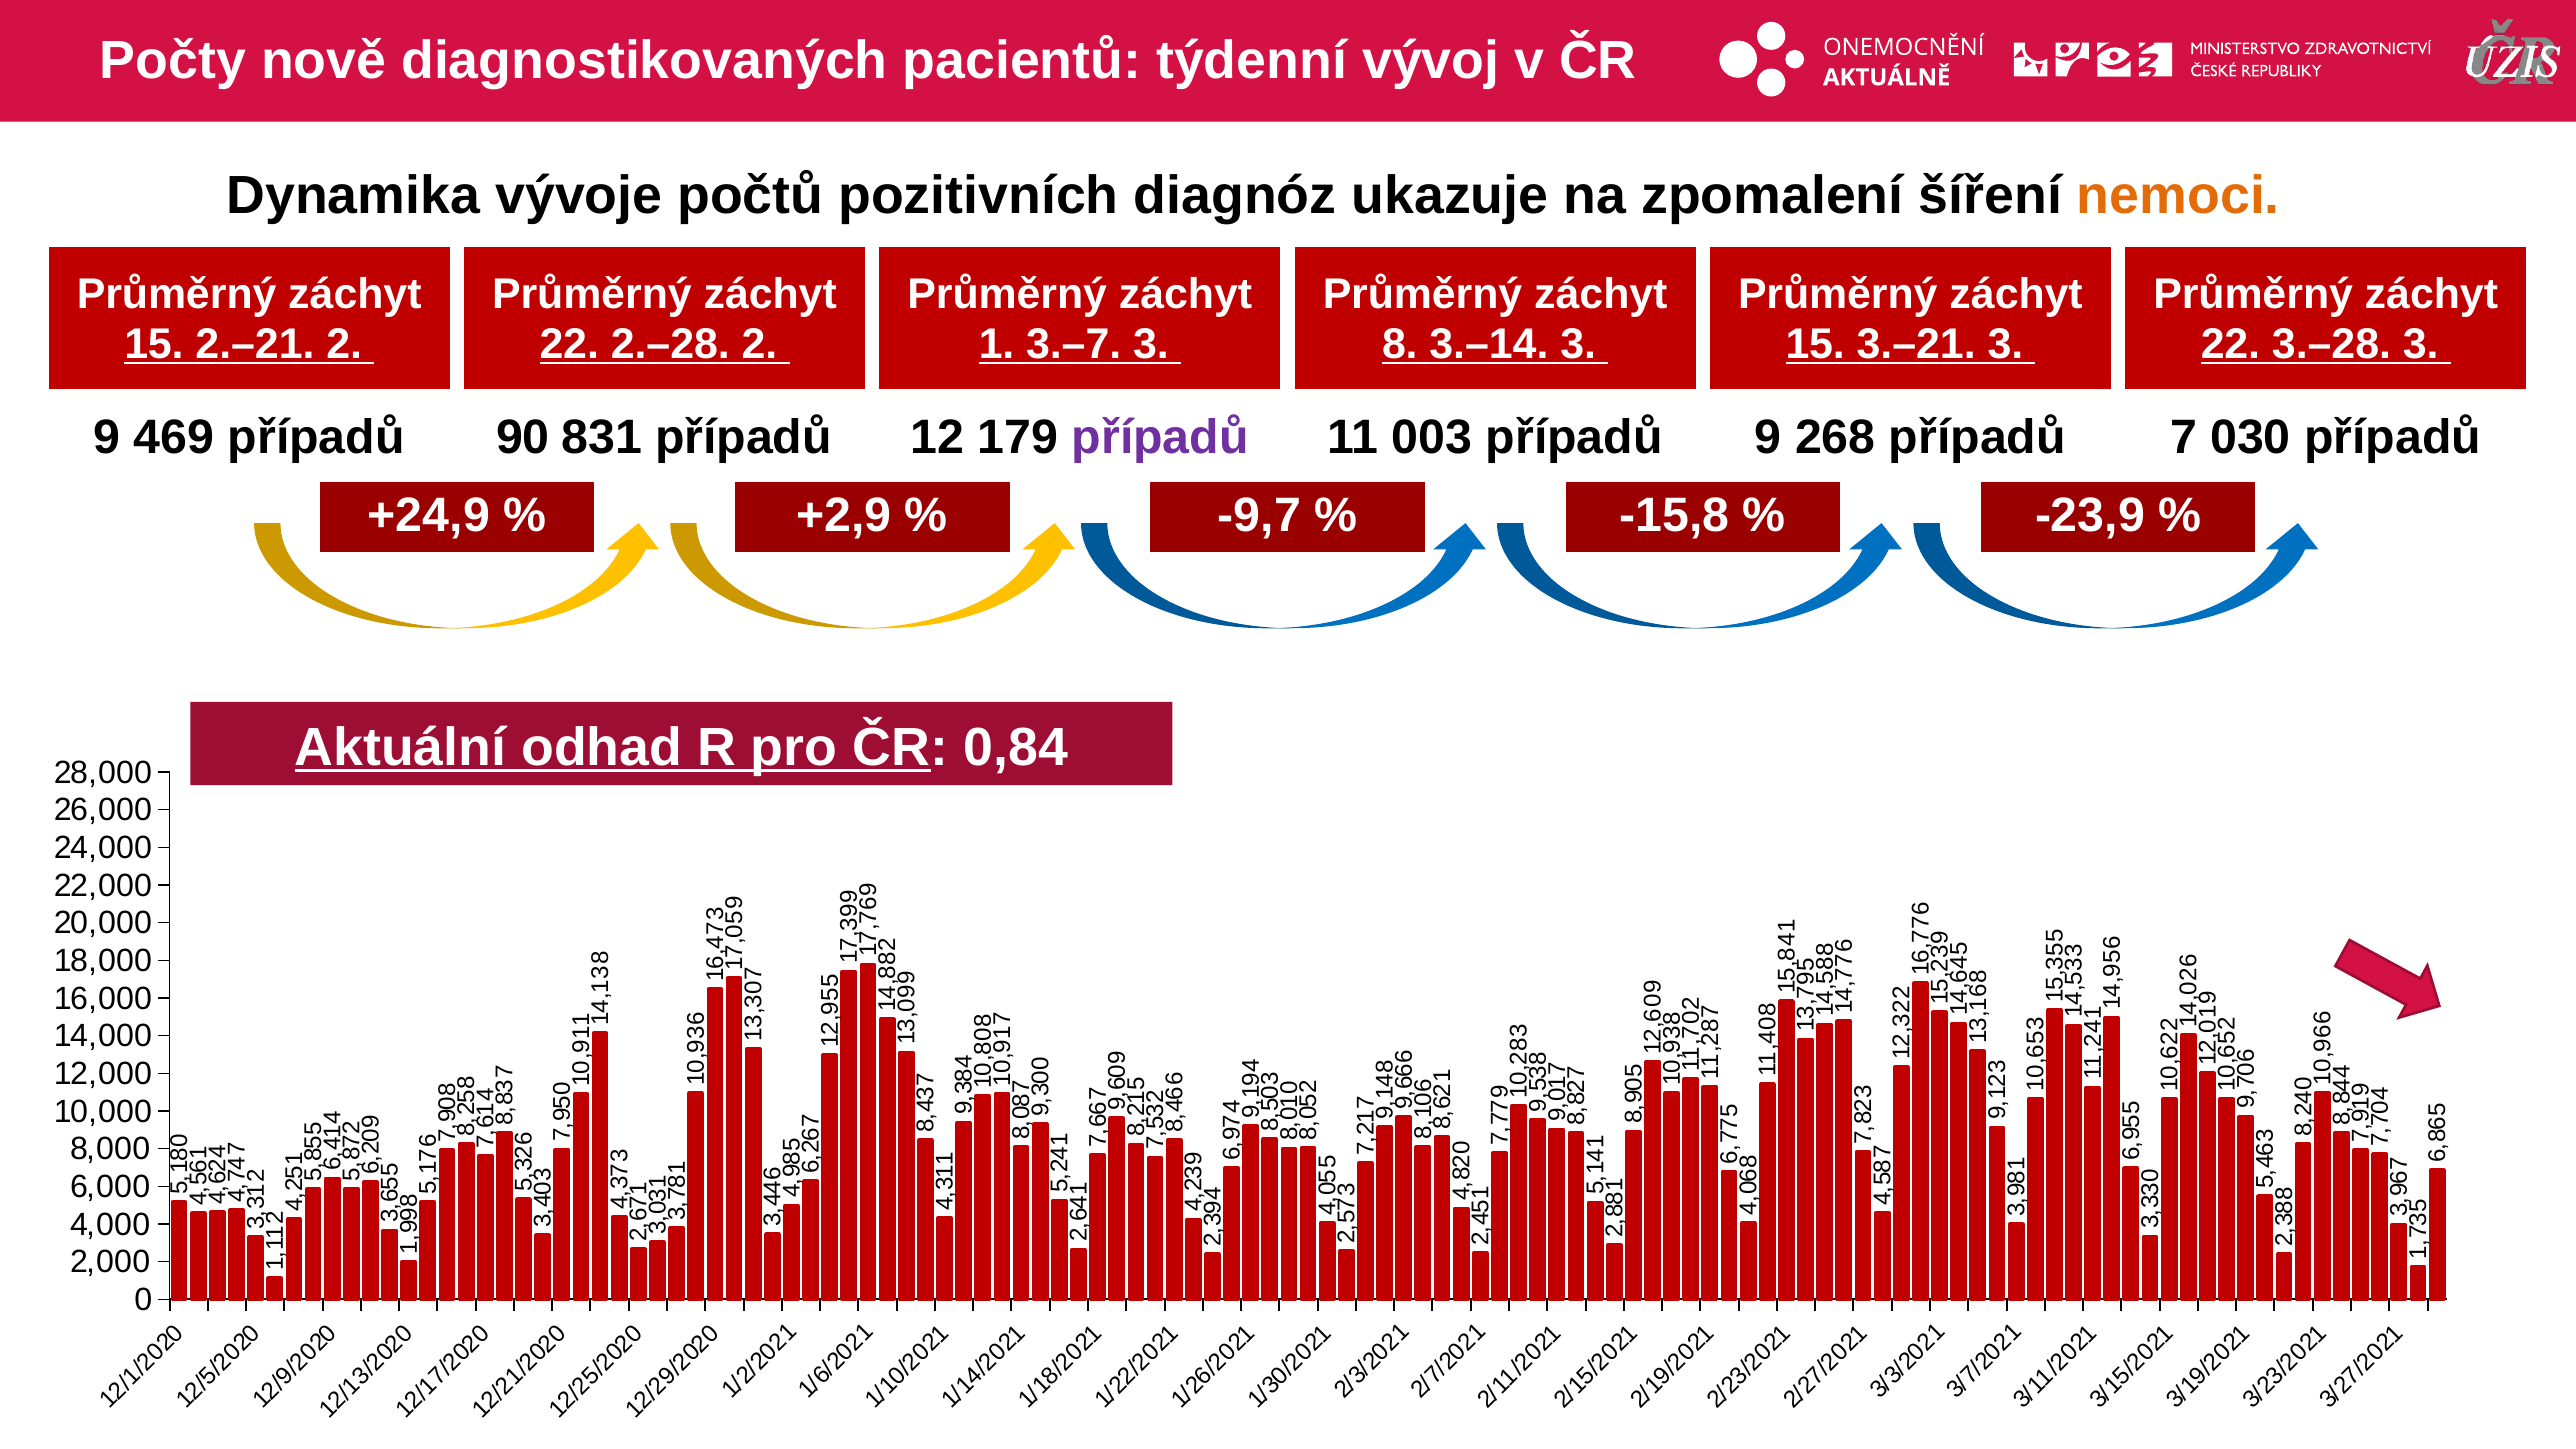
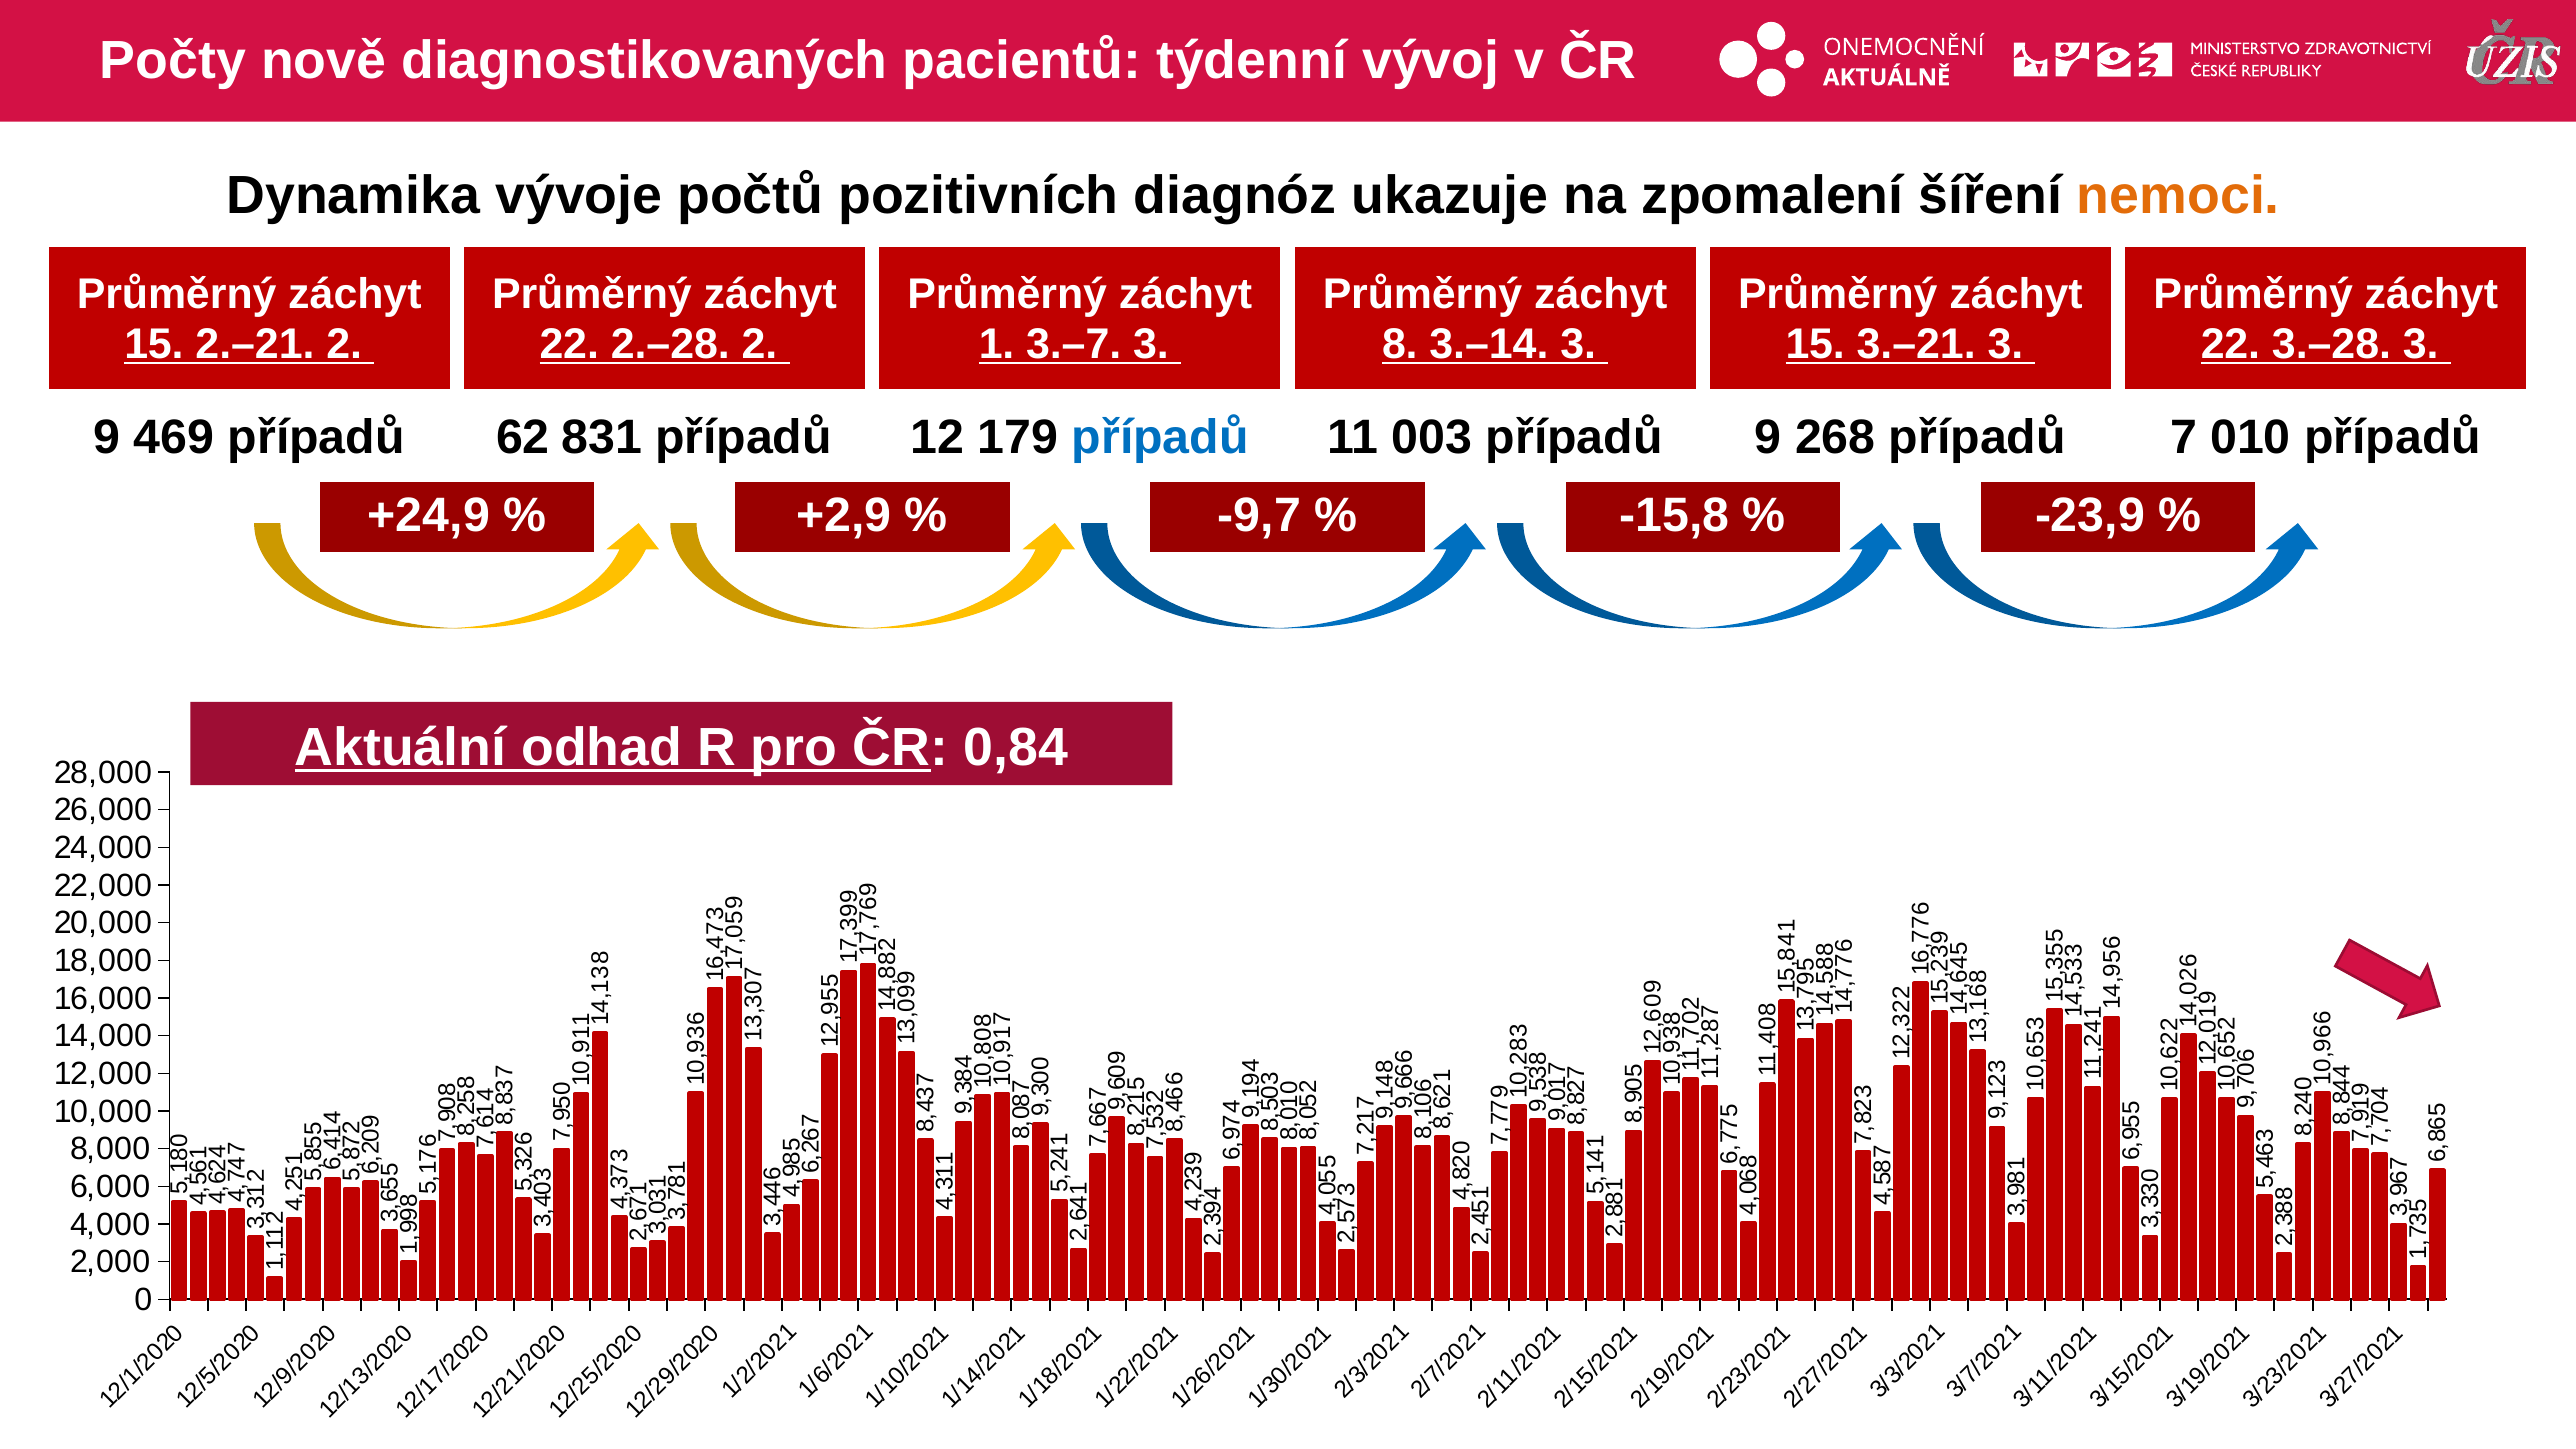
90: 90 -> 62
případů at (1160, 437) colour: purple -> blue
030: 030 -> 010
